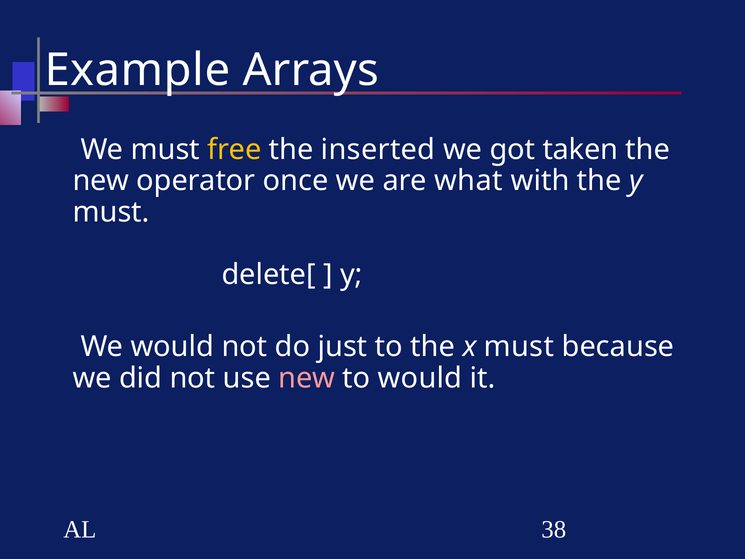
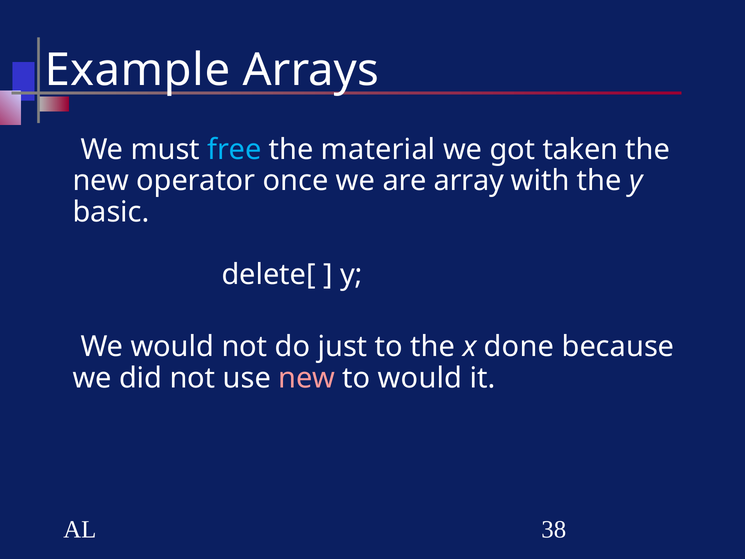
free colour: yellow -> light blue
inserted: inserted -> material
what: what -> array
must at (111, 212): must -> basic
x must: must -> done
